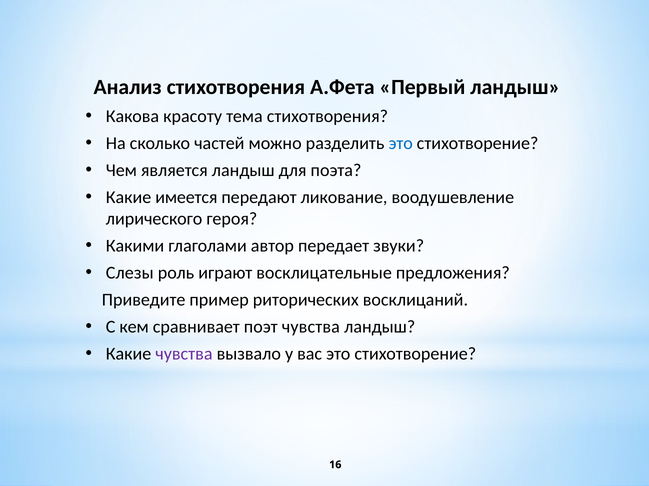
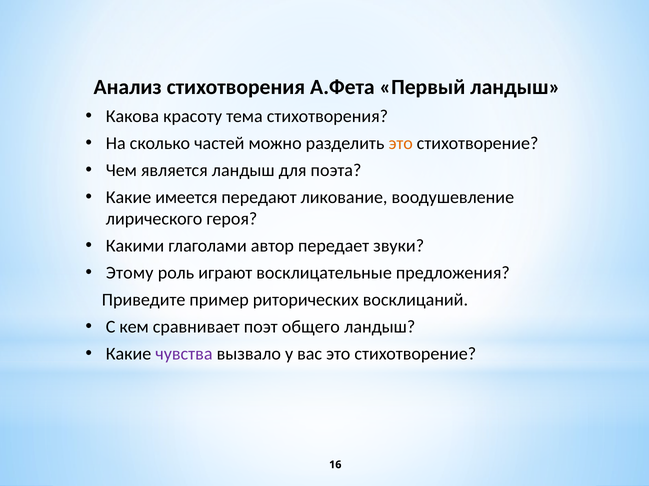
это at (401, 143) colour: blue -> orange
Слезы: Слезы -> Этому
поэт чувства: чувства -> общего
